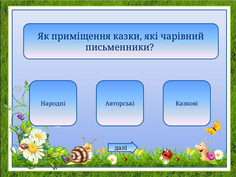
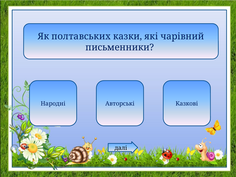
приміщення: приміщення -> полтавських
